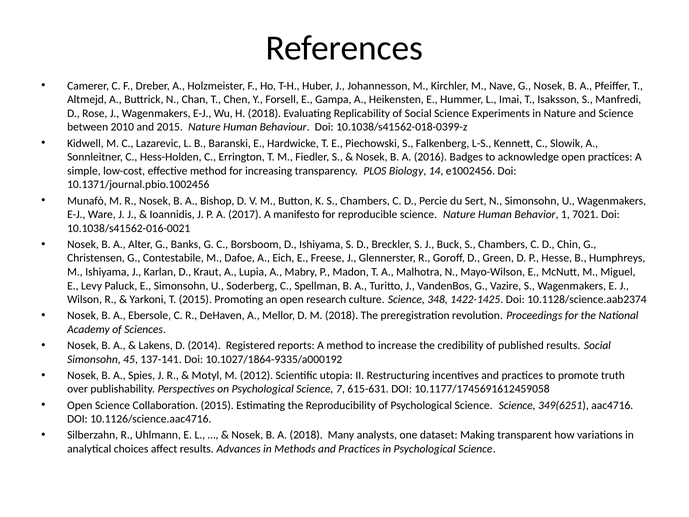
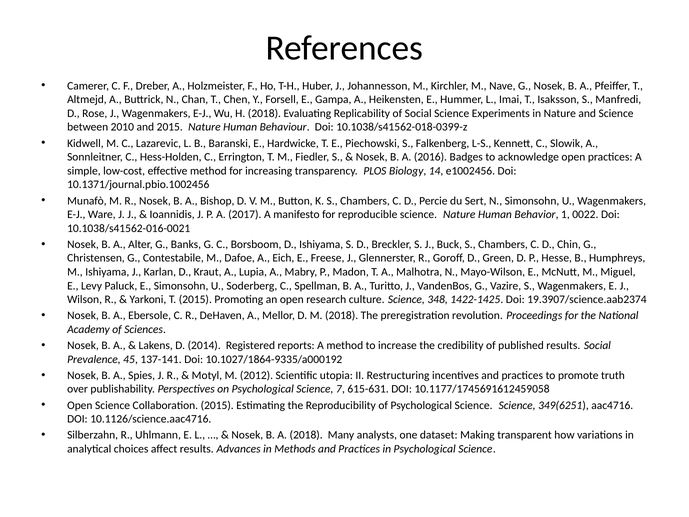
7021: 7021 -> 0022
10.1128/science.aab2374: 10.1128/science.aab2374 -> 19.3907/science.aab2374
Simonsohn at (94, 359): Simonsohn -> Prevalence
